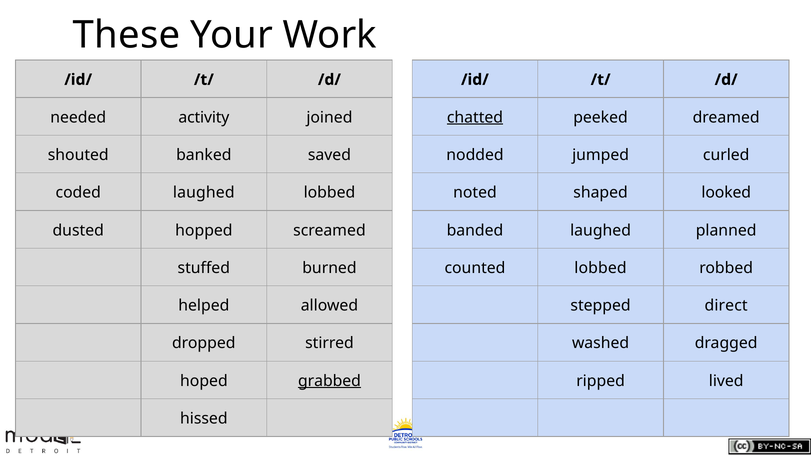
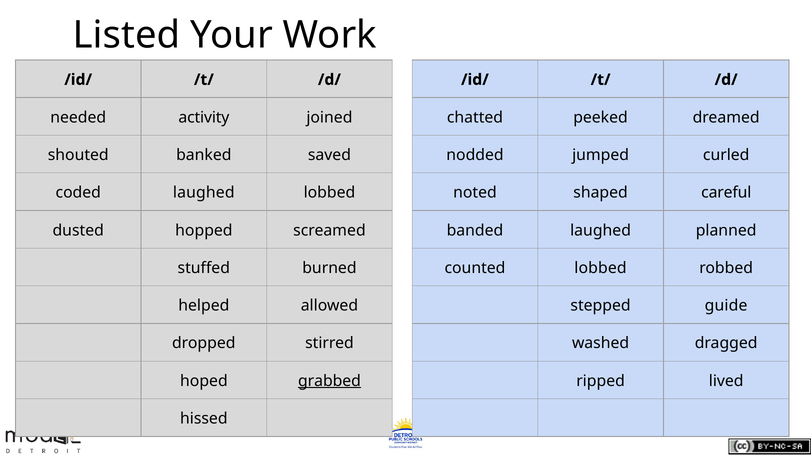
These: These -> Listed
chatted underline: present -> none
looked: looked -> careful
direct: direct -> guide
